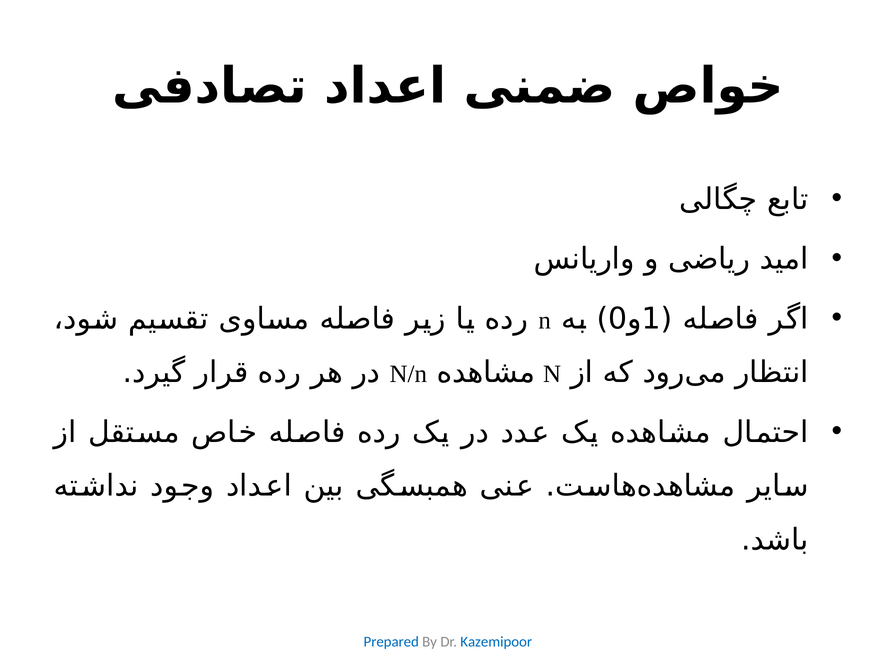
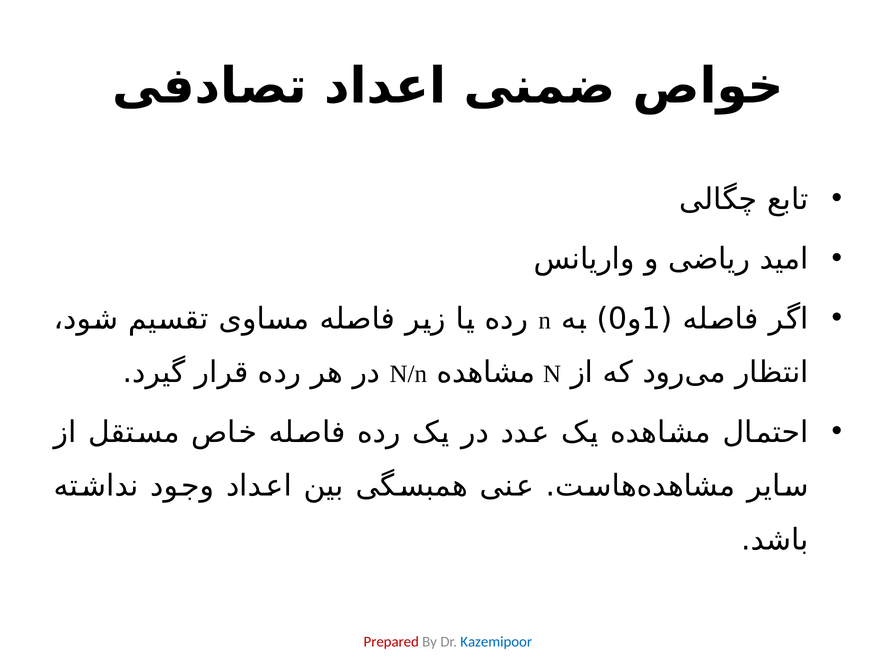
Prepared colour: blue -> red
